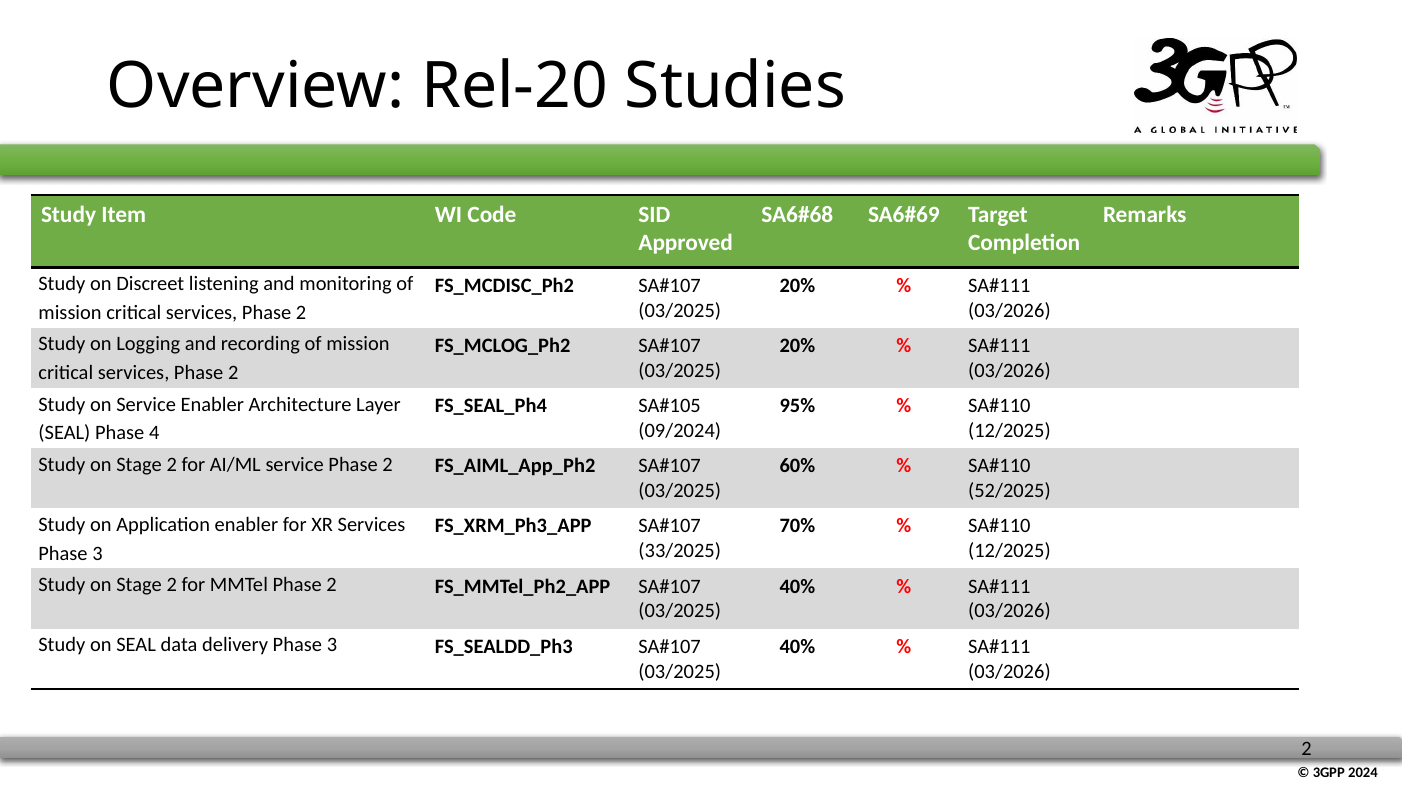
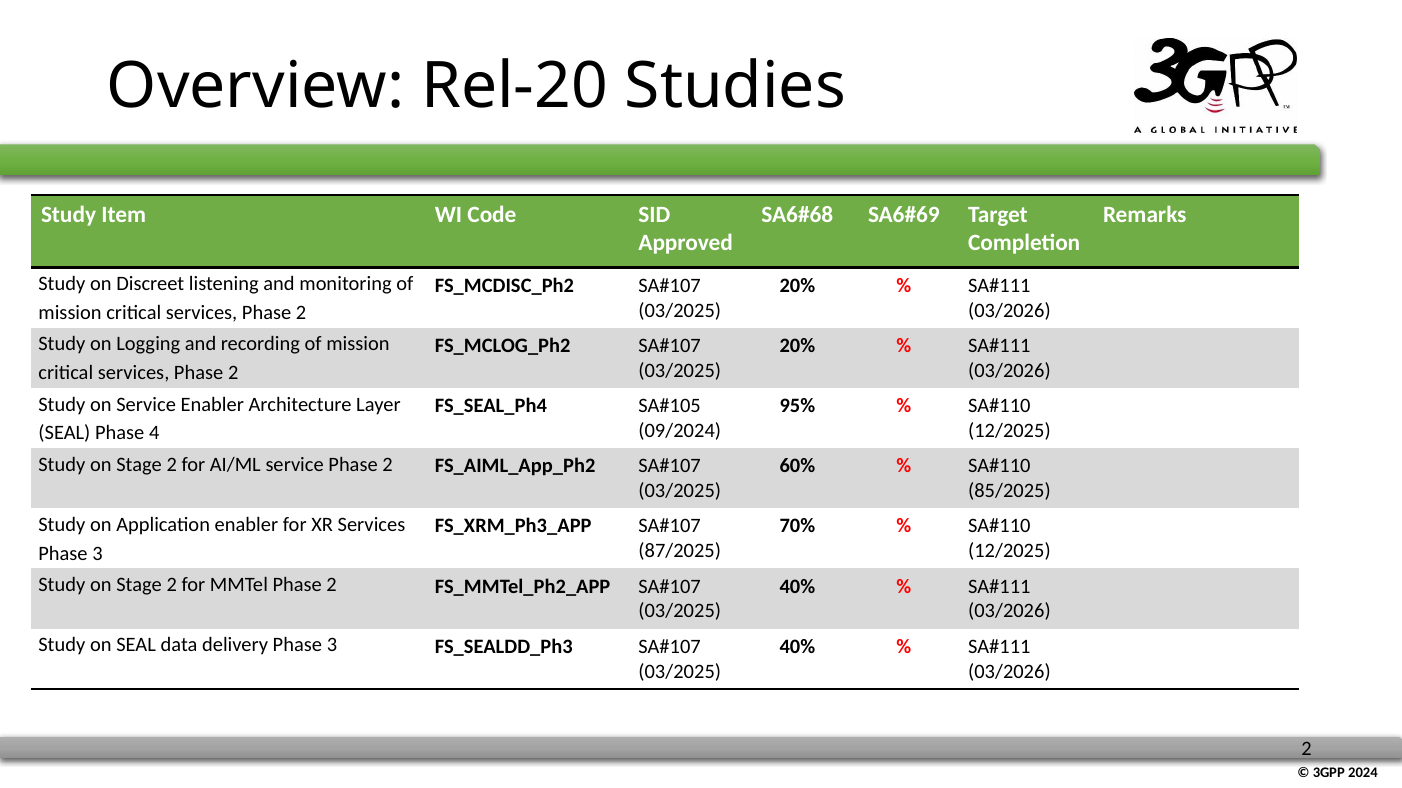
52/2025: 52/2025 -> 85/2025
33/2025: 33/2025 -> 87/2025
